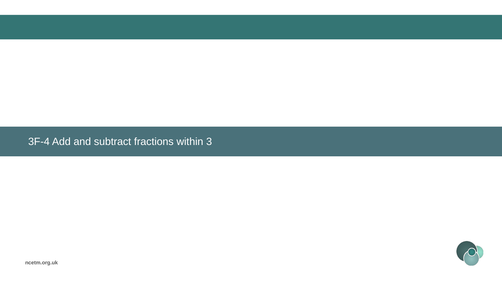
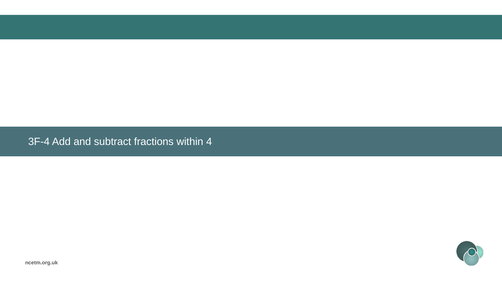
3: 3 -> 4
